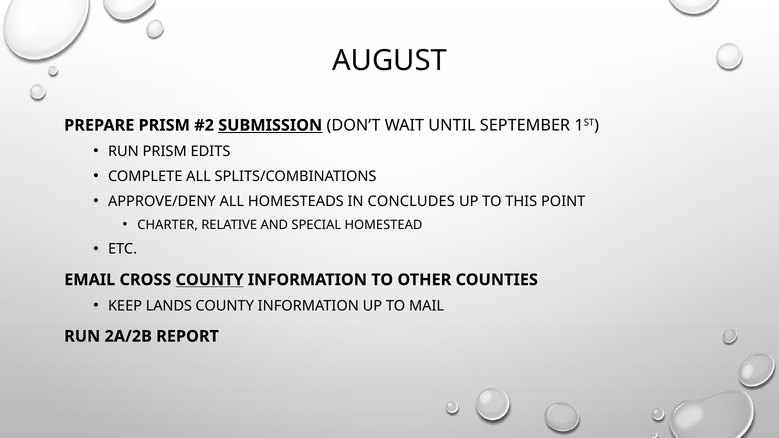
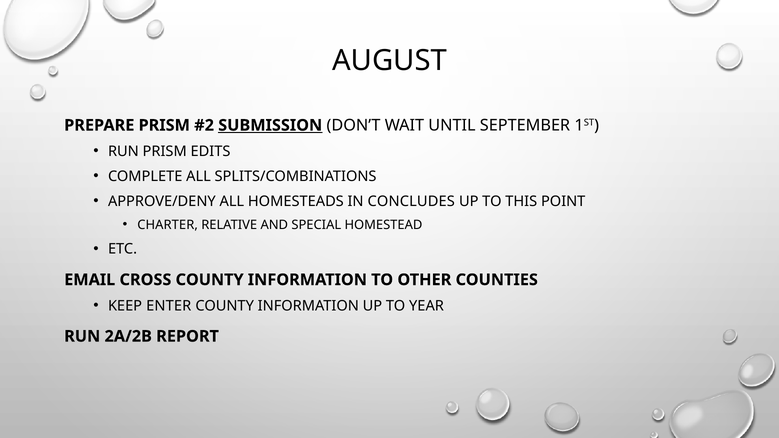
COUNTY at (210, 280) underline: present -> none
LANDS: LANDS -> ENTER
MAIL: MAIL -> YEAR
